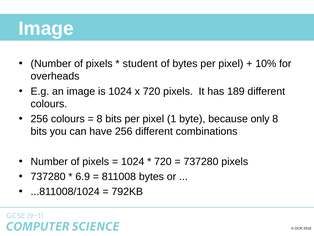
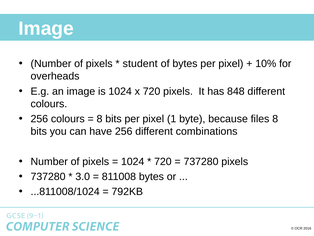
189: 189 -> 848
only: only -> files
6.9: 6.9 -> 3.0
